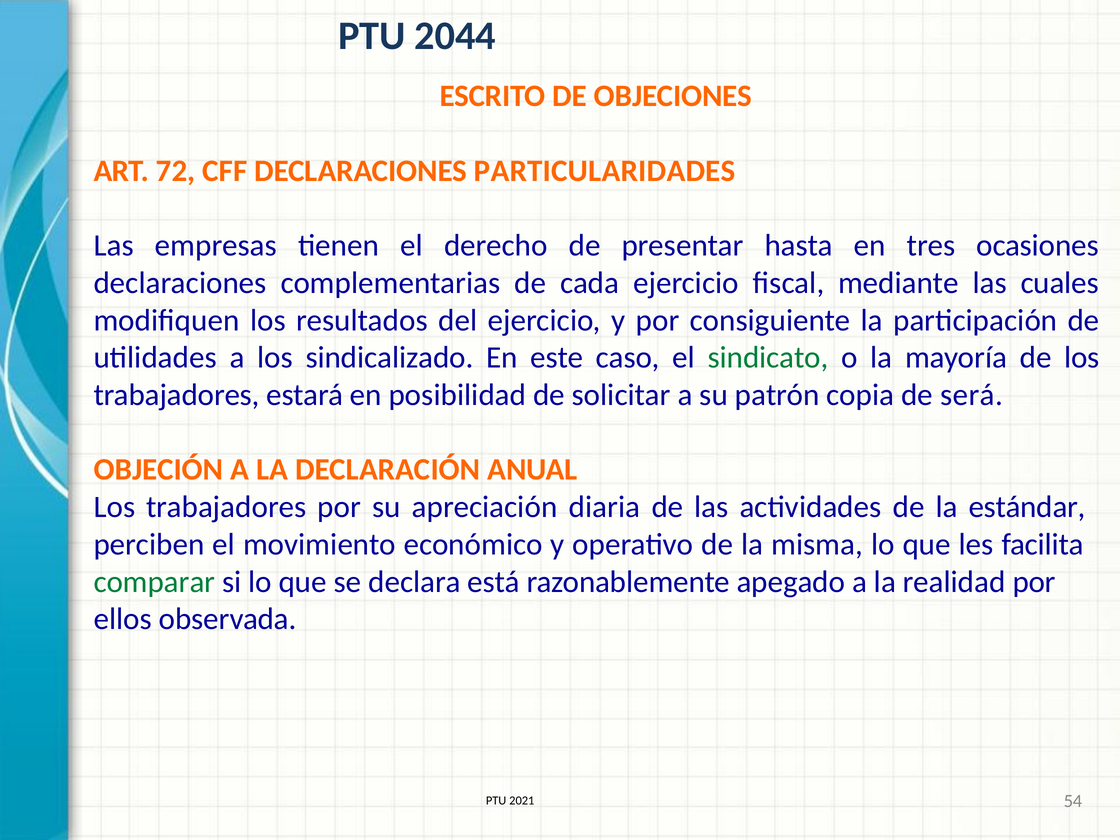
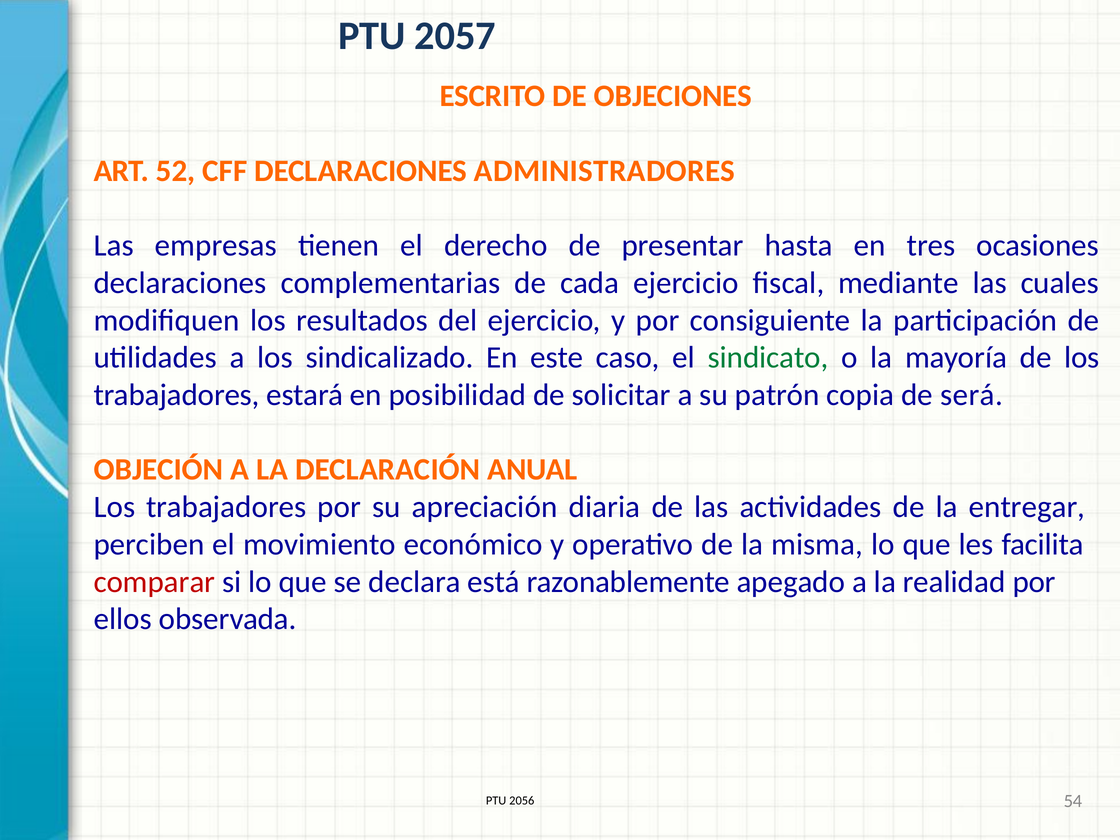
2044: 2044 -> 2057
72: 72 -> 52
PARTICULARIDADES: PARTICULARIDADES -> ADMINISTRADORES
estándar: estándar -> entregar
comparar colour: green -> red
2021: 2021 -> 2056
